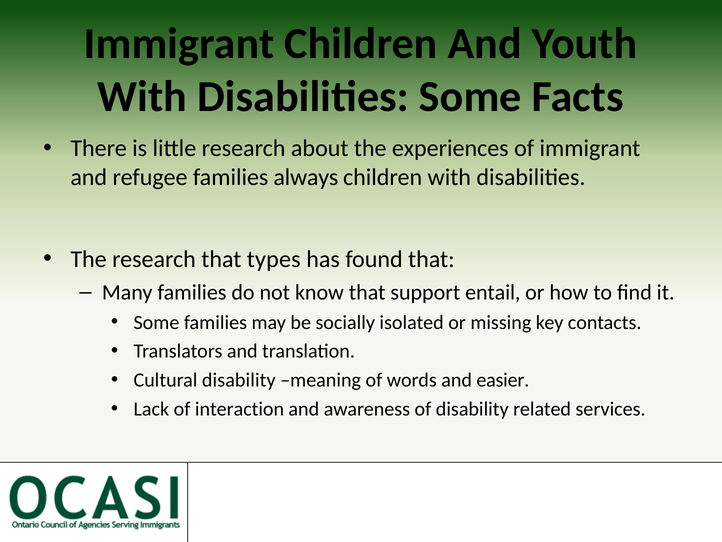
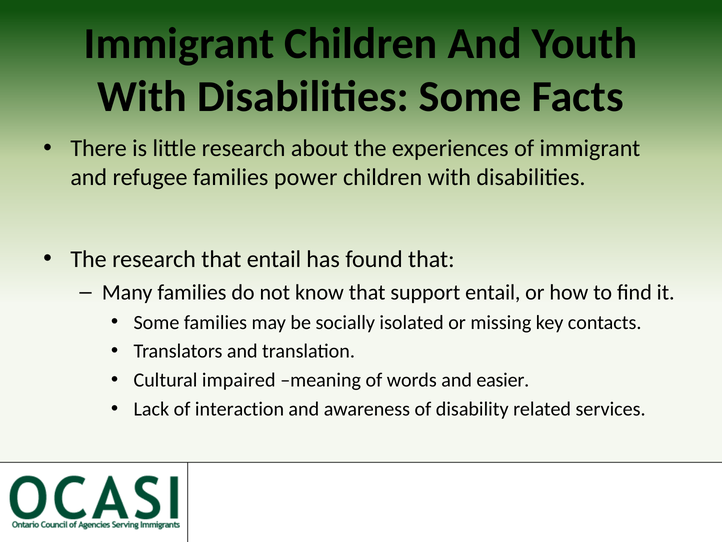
always: always -> power
that types: types -> entail
Cultural disability: disability -> impaired
